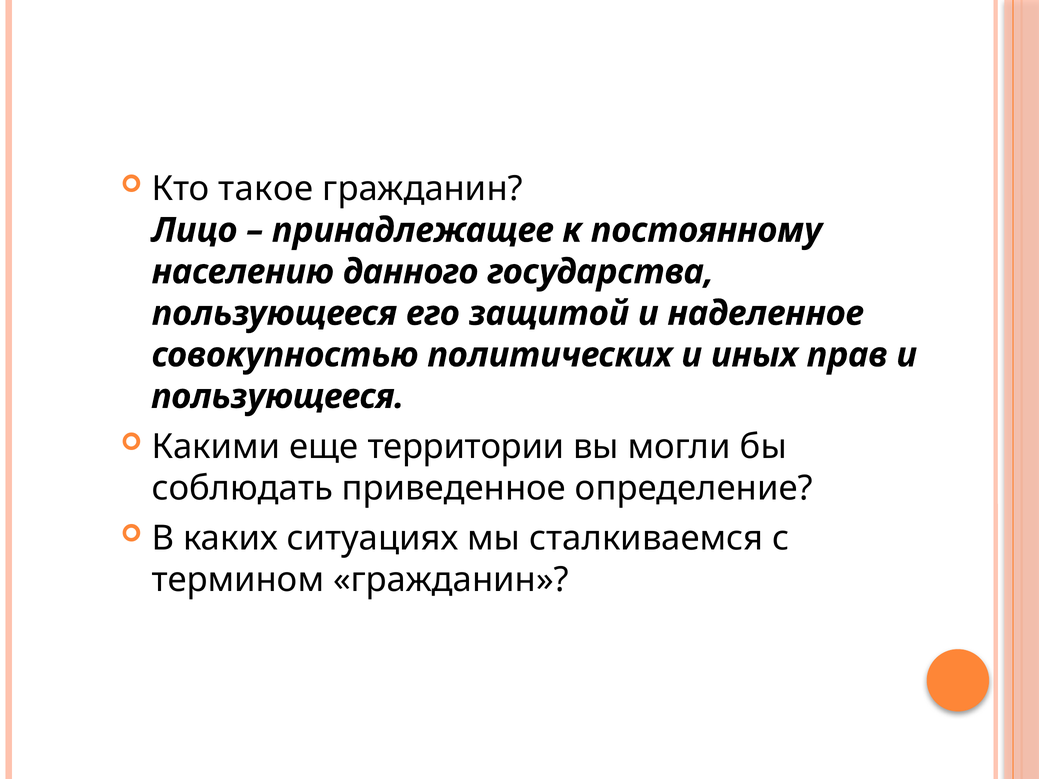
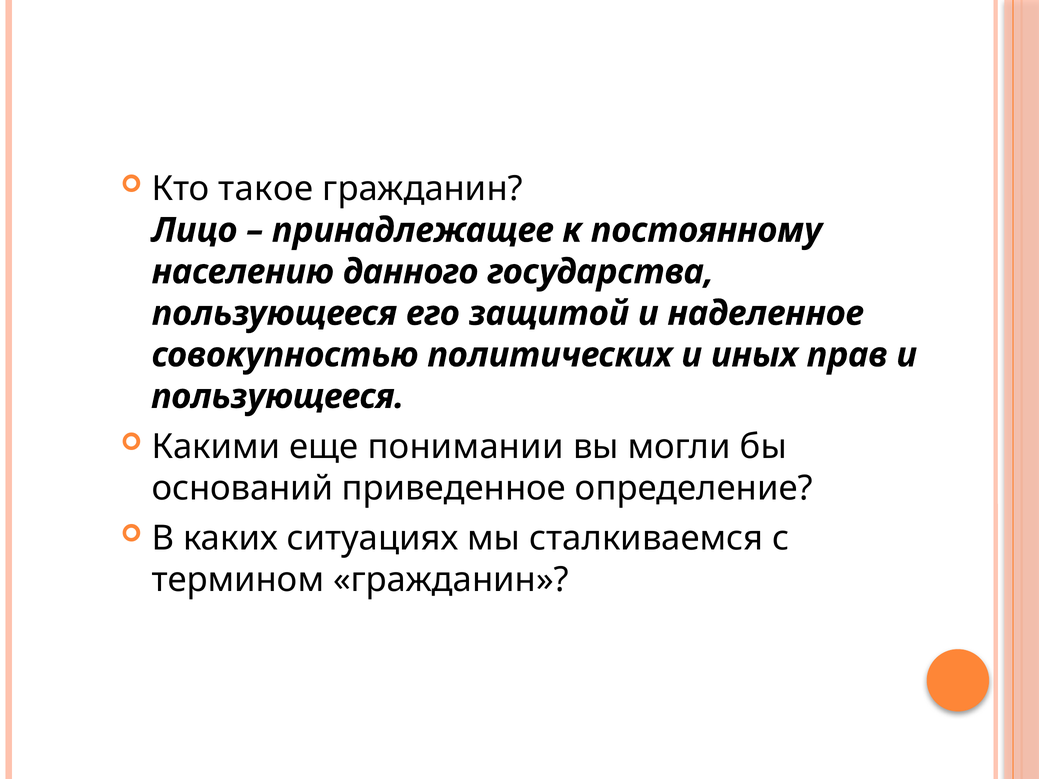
территории: территории -> понимании
соблюдать: соблюдать -> оснований
